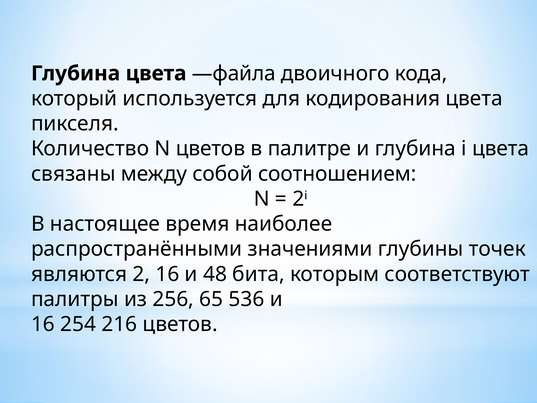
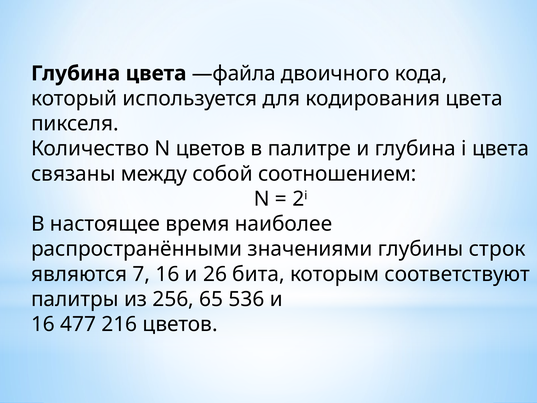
точек: точек -> строк
2: 2 -> 7
48: 48 -> 26
254: 254 -> 477
